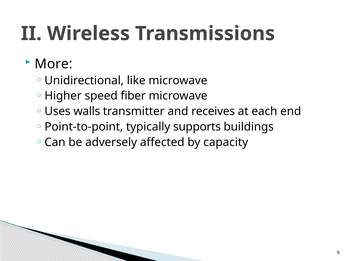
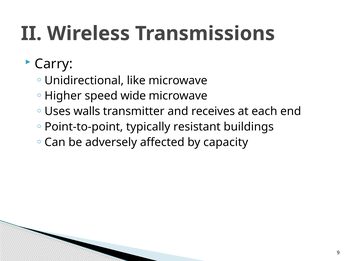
More: More -> Carry
fiber: fiber -> wide
supports: supports -> resistant
